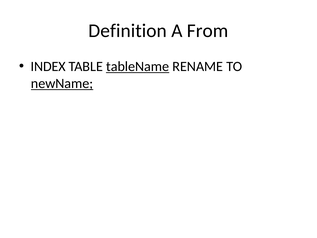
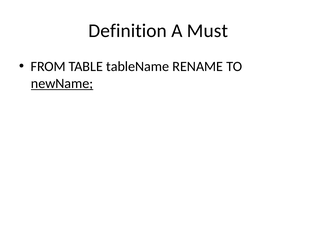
From: From -> Must
INDEX: INDEX -> FROM
tableName underline: present -> none
